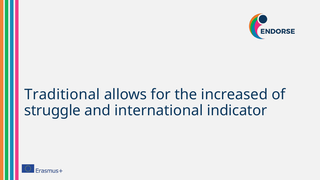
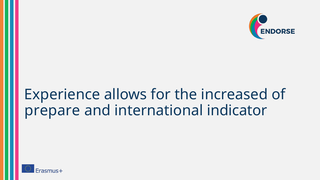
Traditional: Traditional -> Experience
struggle: struggle -> prepare
